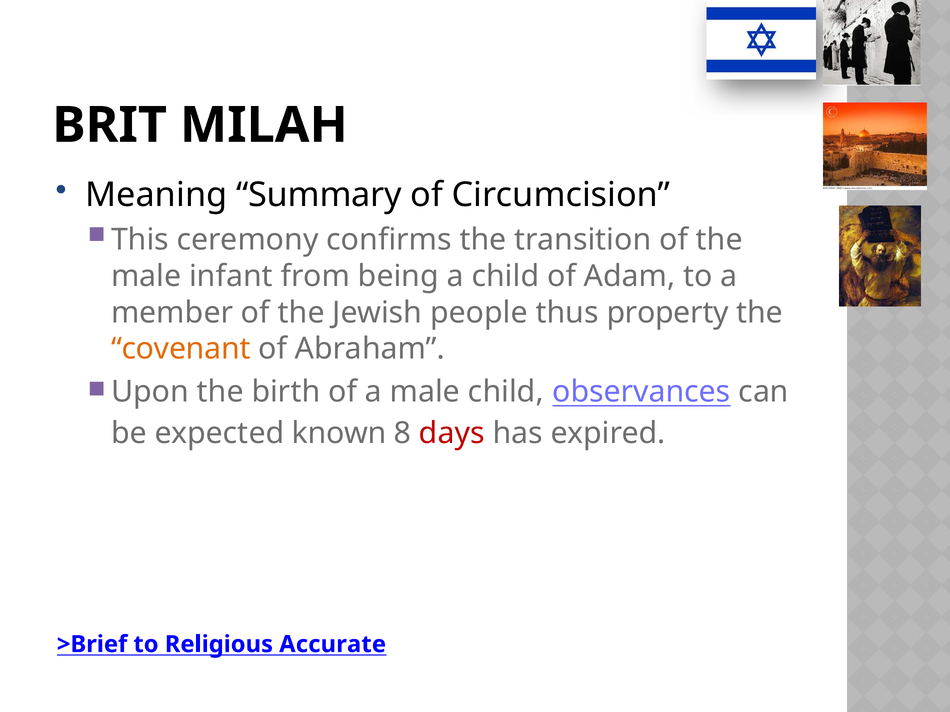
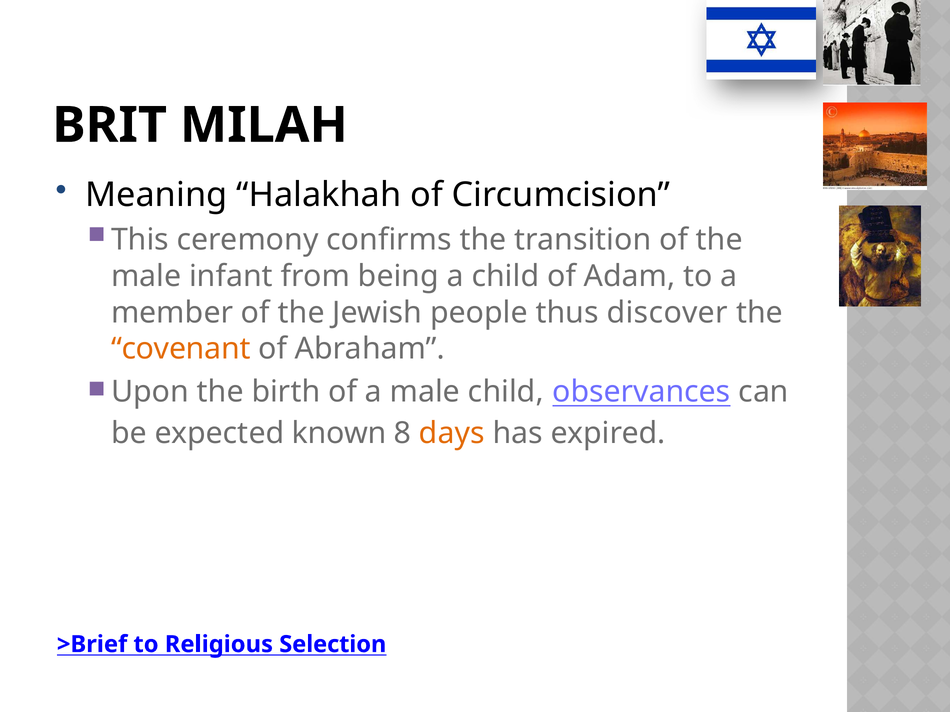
Summary: Summary -> Halakhah
property: property -> discover
days colour: red -> orange
Accurate: Accurate -> Selection
